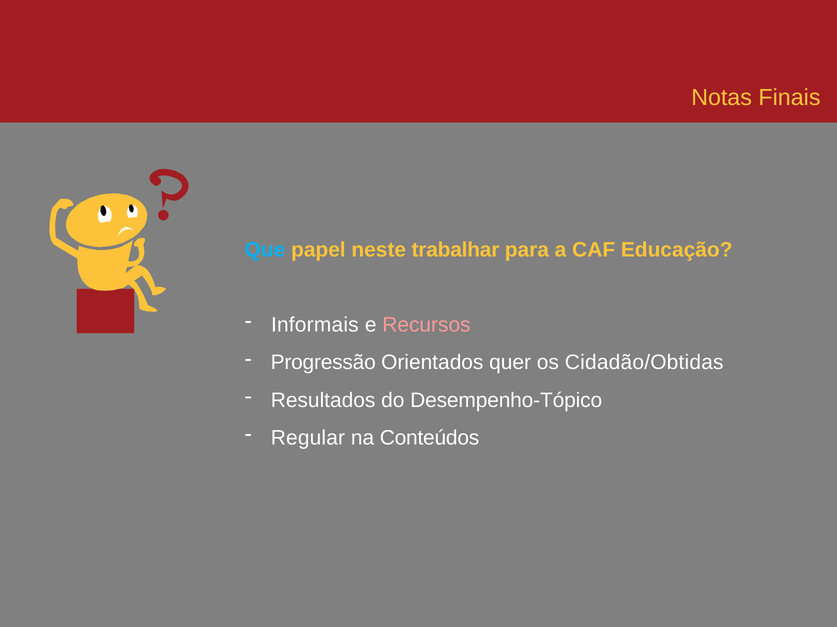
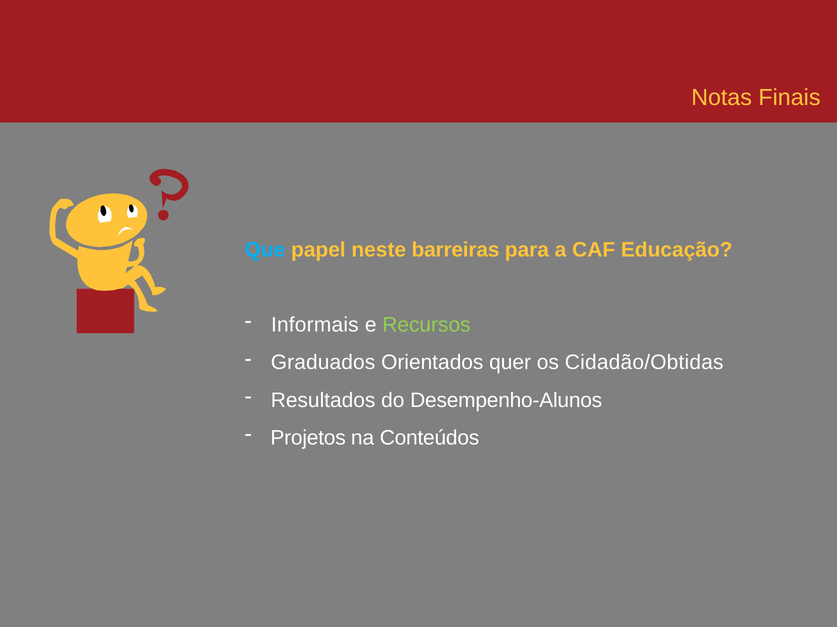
trabalhar: trabalhar -> barreiras
Recursos colour: pink -> light green
Progressão: Progressão -> Graduados
Desempenho-Tópico: Desempenho-Tópico -> Desempenho-Alunos
Regular: Regular -> Projetos
